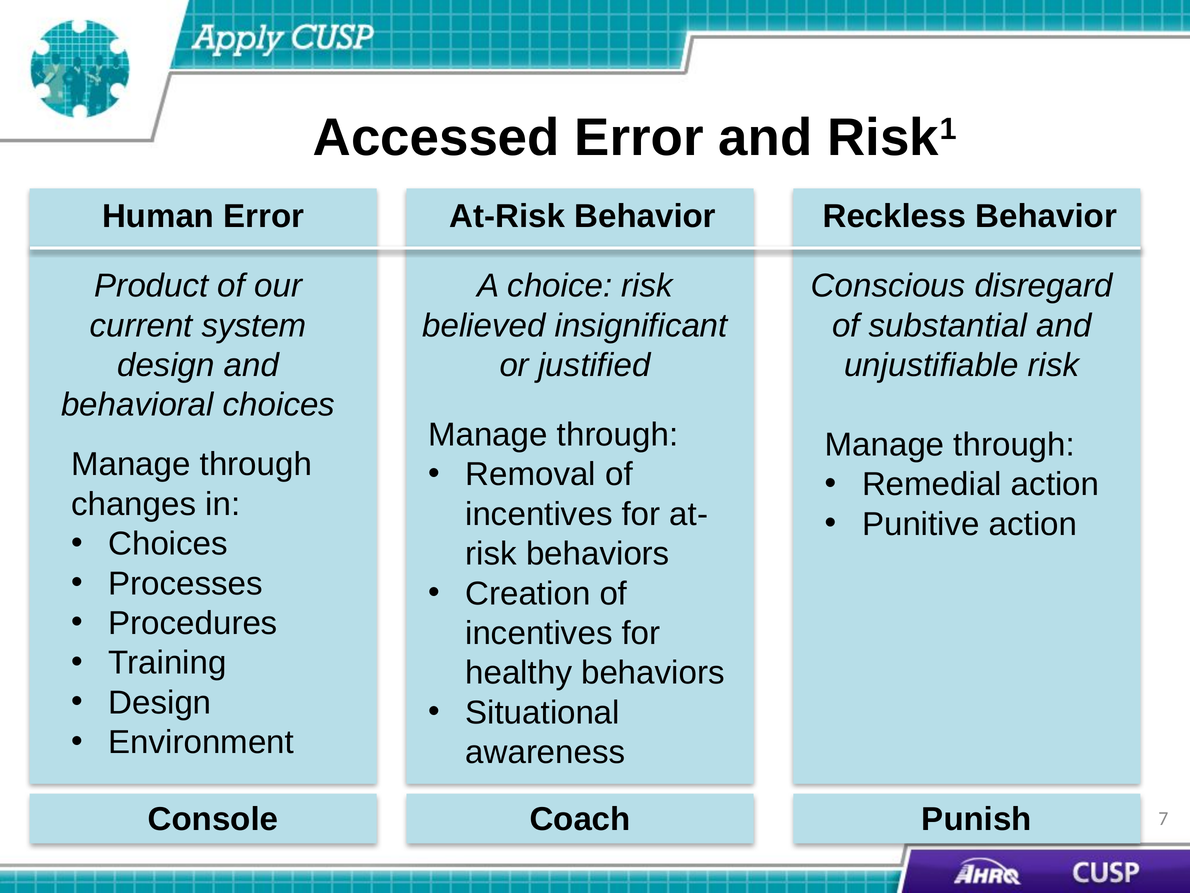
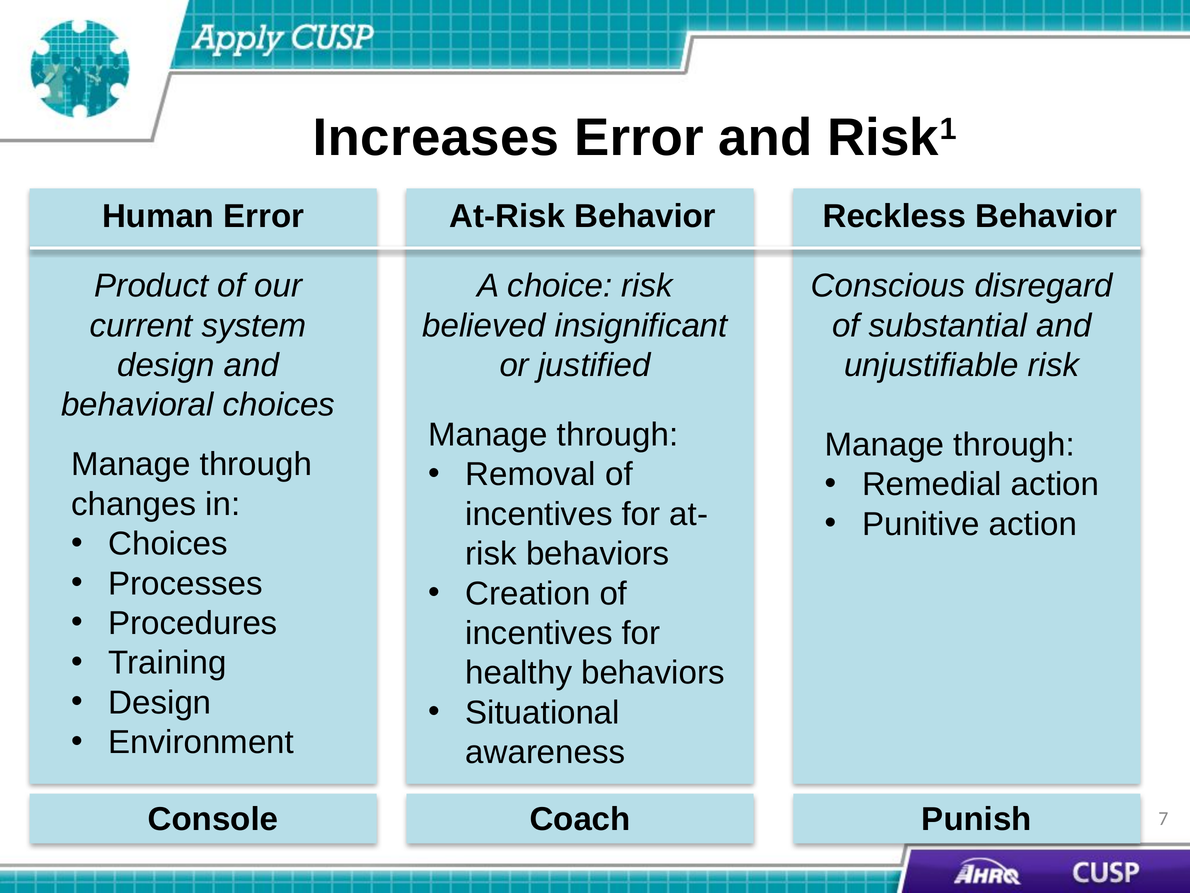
Accessed: Accessed -> Increases
